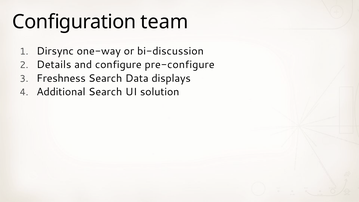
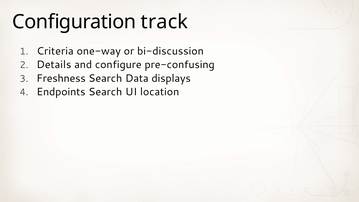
team: team -> track
Dirsync: Dirsync -> Criteria
pre-configure: pre-configure -> pre-confusing
Additional: Additional -> Endpoints
solution: solution -> location
